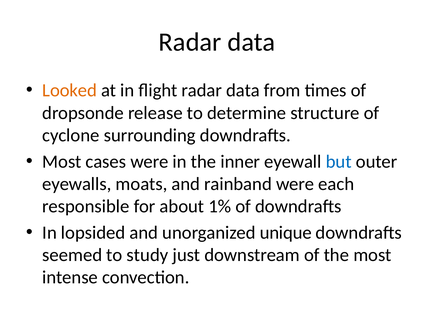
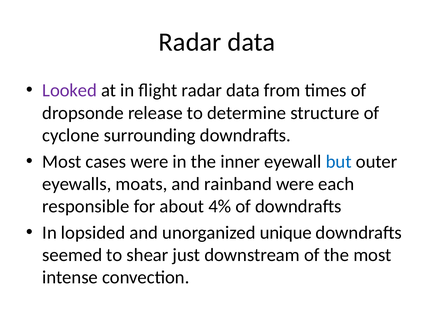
Looked colour: orange -> purple
1%: 1% -> 4%
study: study -> shear
